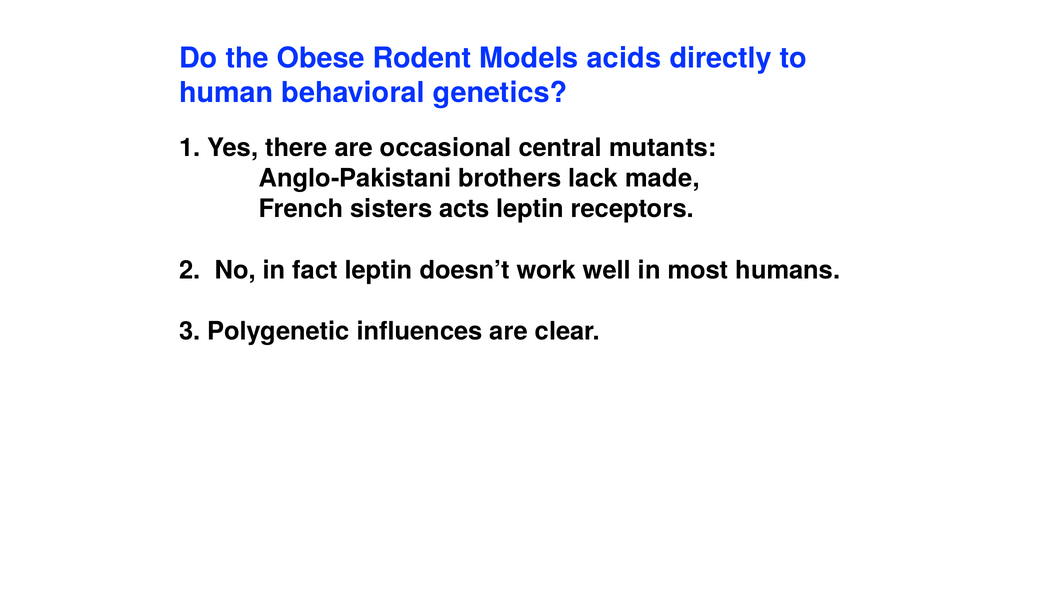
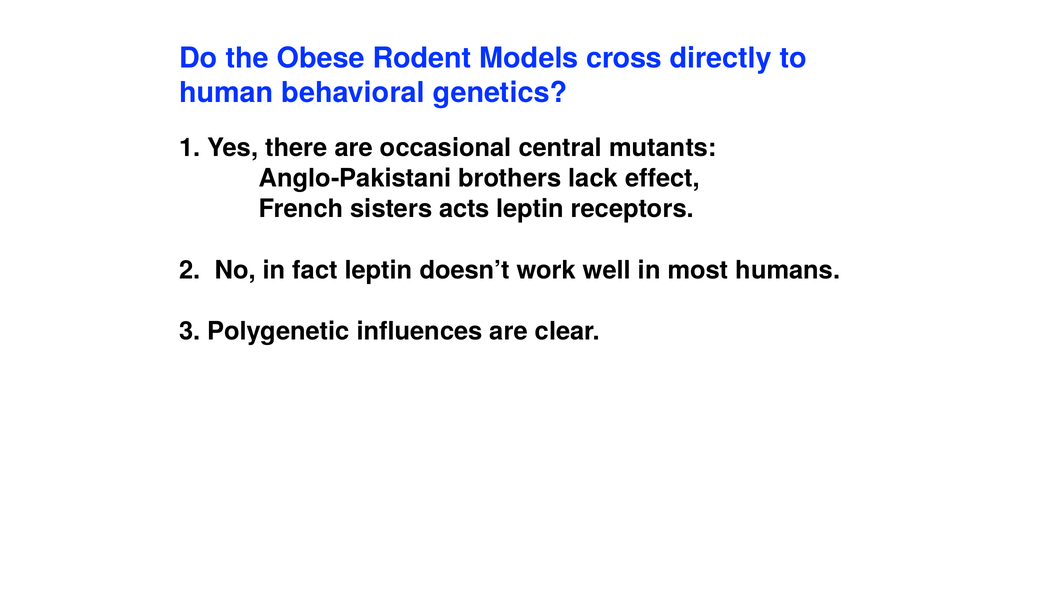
acids: acids -> cross
made: made -> effect
